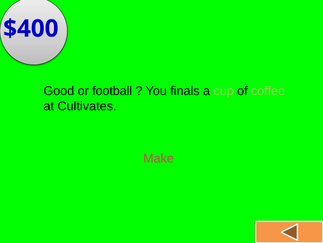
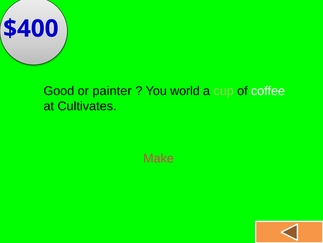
football: football -> painter
finals: finals -> world
coffee colour: light green -> white
